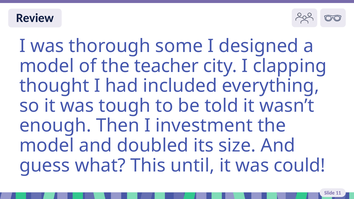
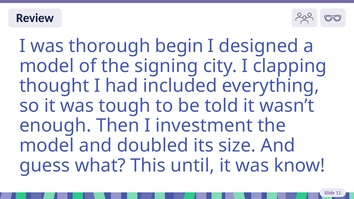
some: some -> begin
teacher: teacher -> signing
could: could -> know
